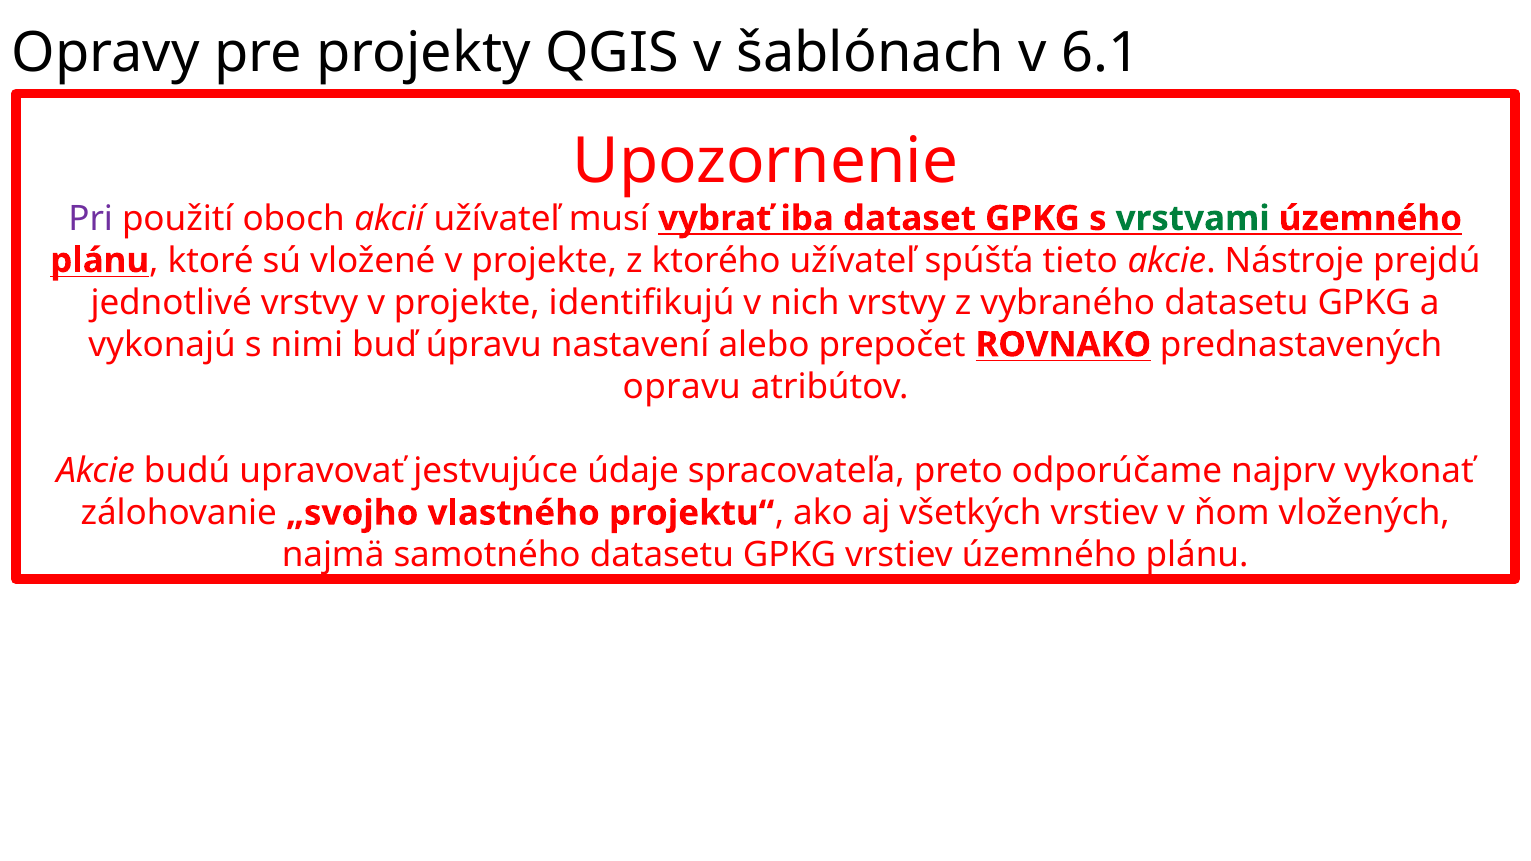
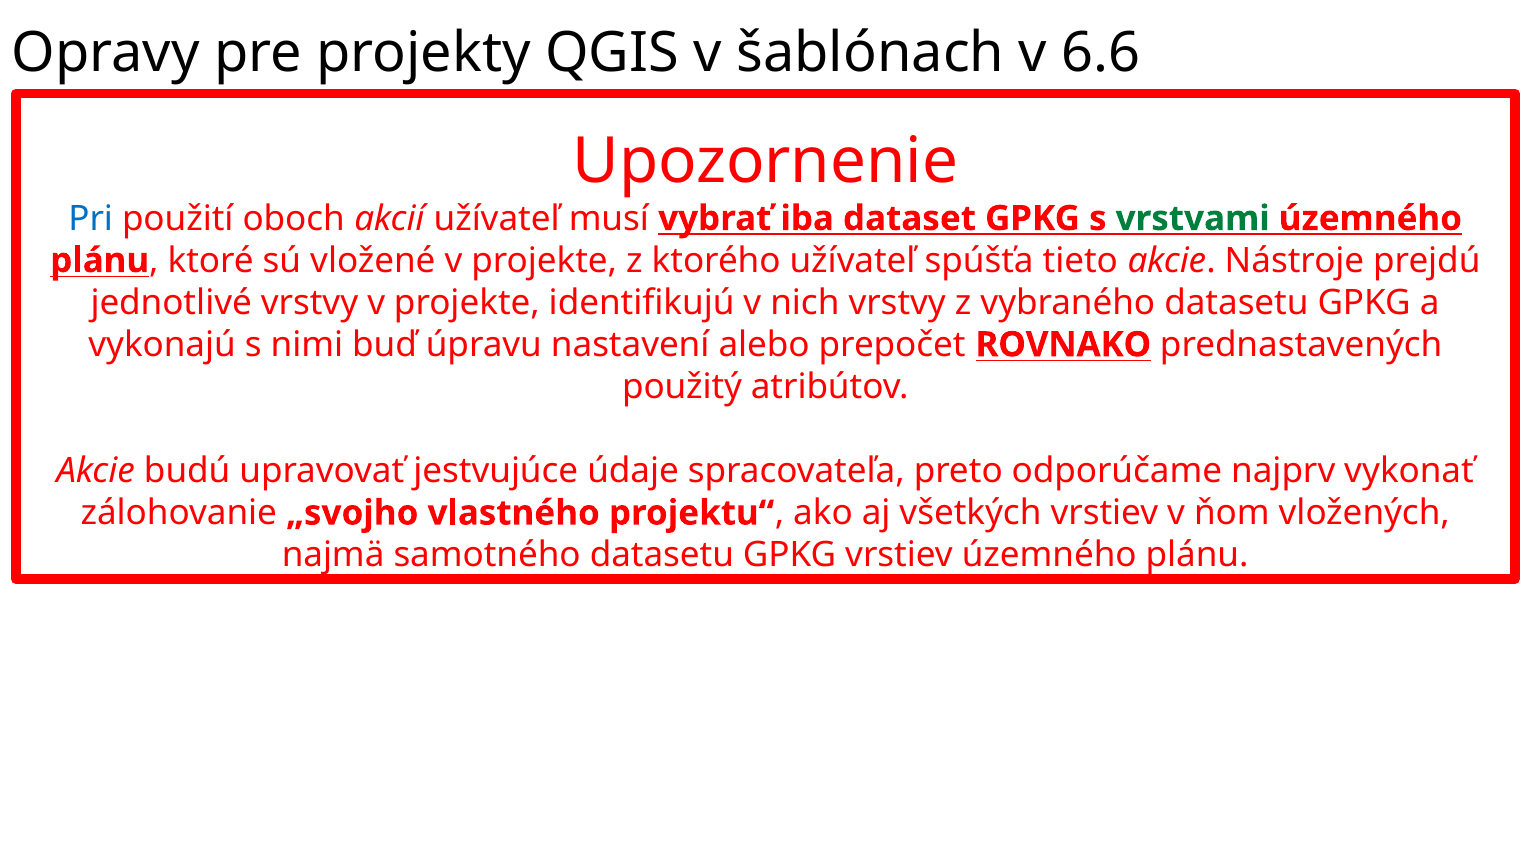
6.1: 6.1 -> 6.6
Pri colour: purple -> blue
opravu: opravu -> použitý
